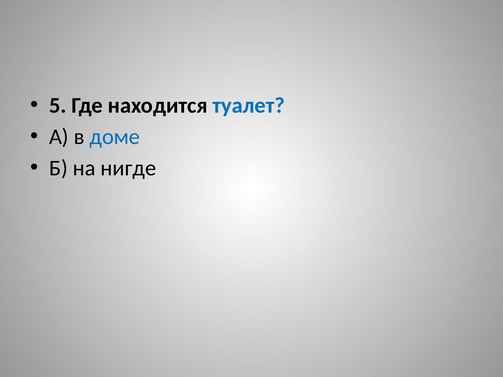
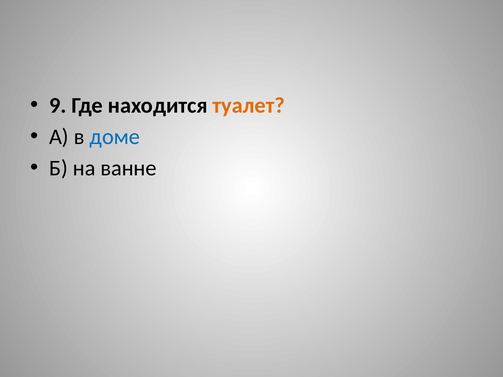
5: 5 -> 9
туалет colour: blue -> orange
нигде: нигде -> ванне
